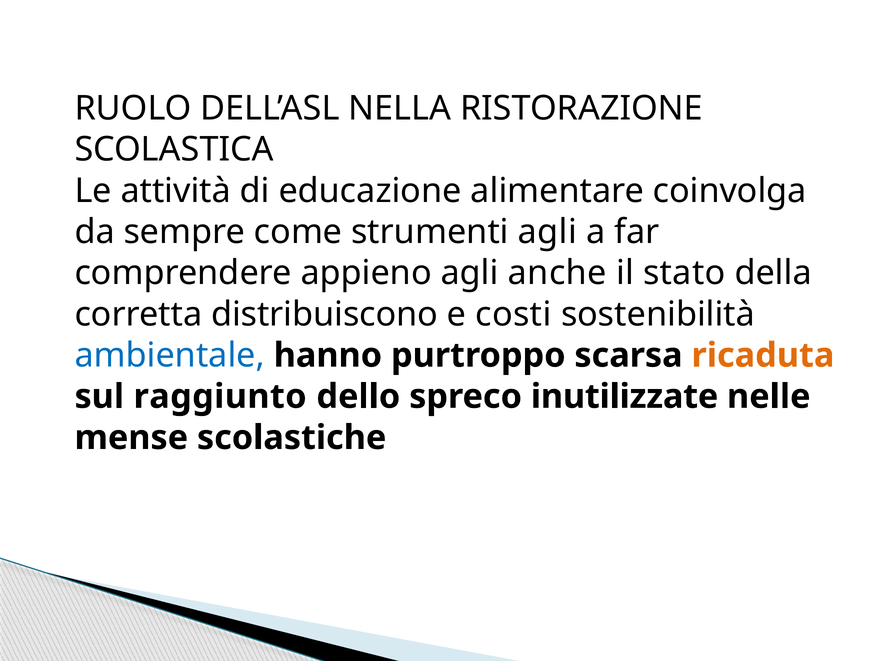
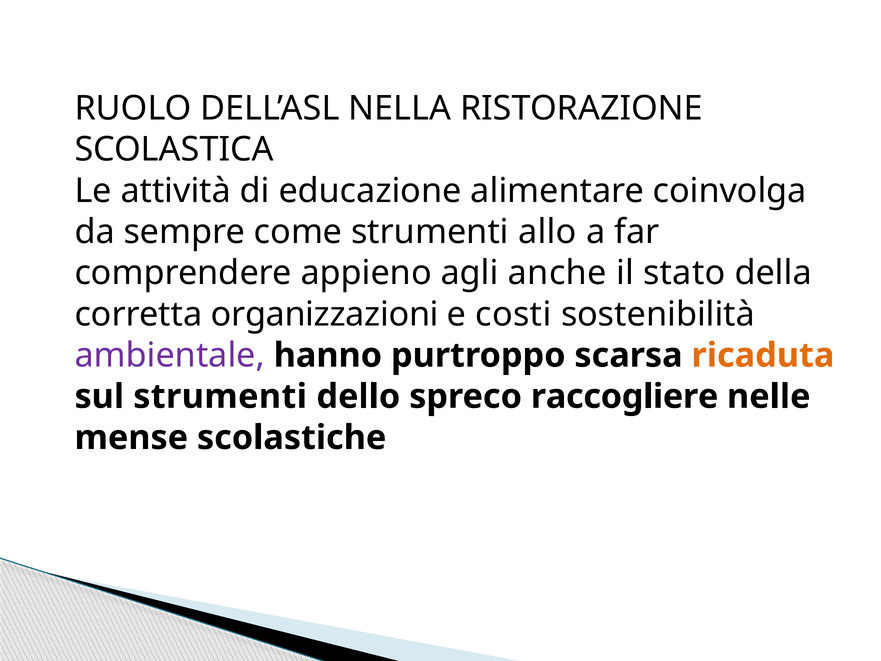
strumenti agli: agli -> allo
distribuiscono: distribuiscono -> organizzazioni
ambientale colour: blue -> purple
sul raggiunto: raggiunto -> strumenti
inutilizzate: inutilizzate -> raccogliere
